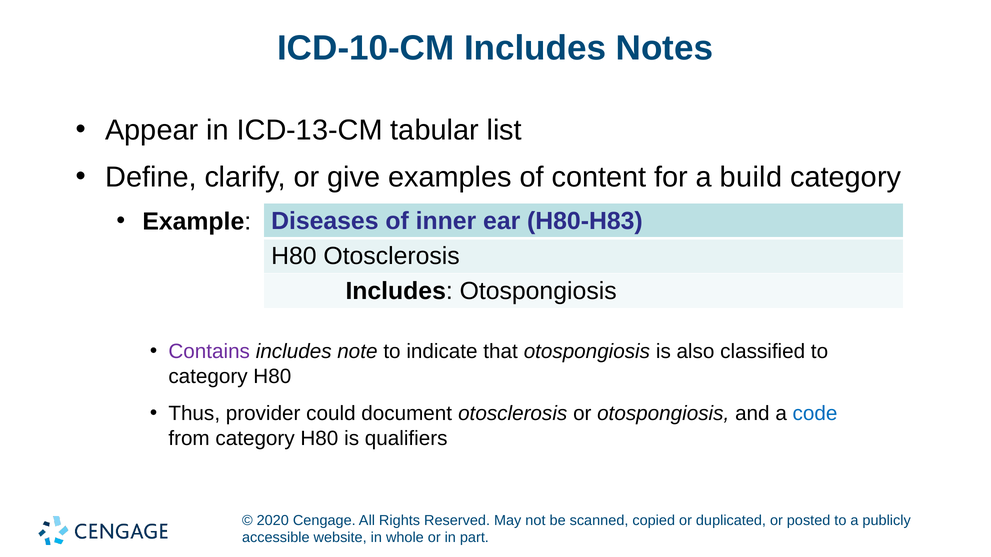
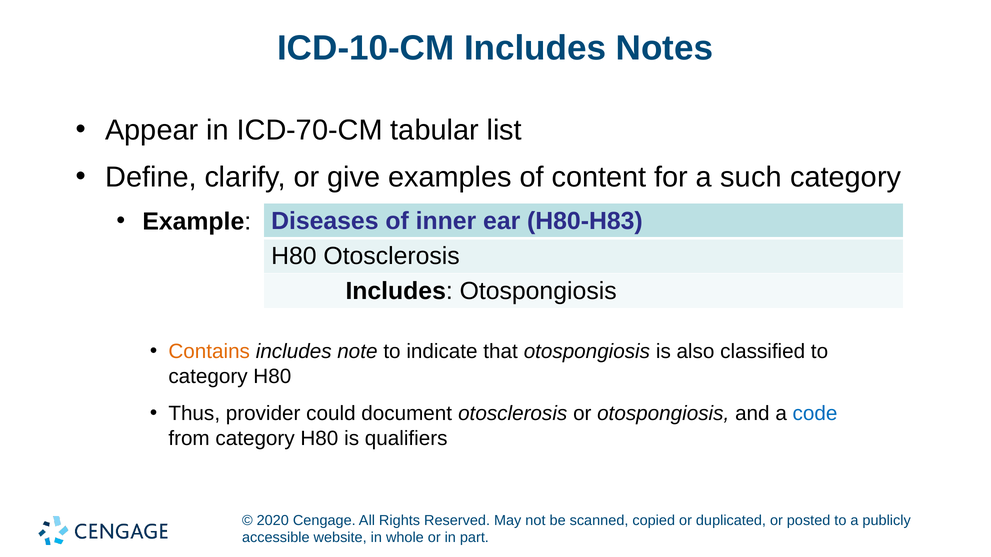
ICD-13-CM: ICD-13-CM -> ICD-70-CM
build: build -> such
Contains colour: purple -> orange
